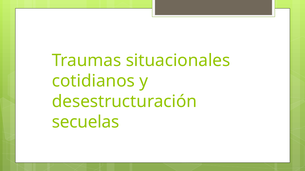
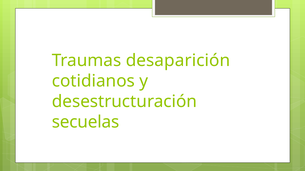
situacionales: situacionales -> desaparición
